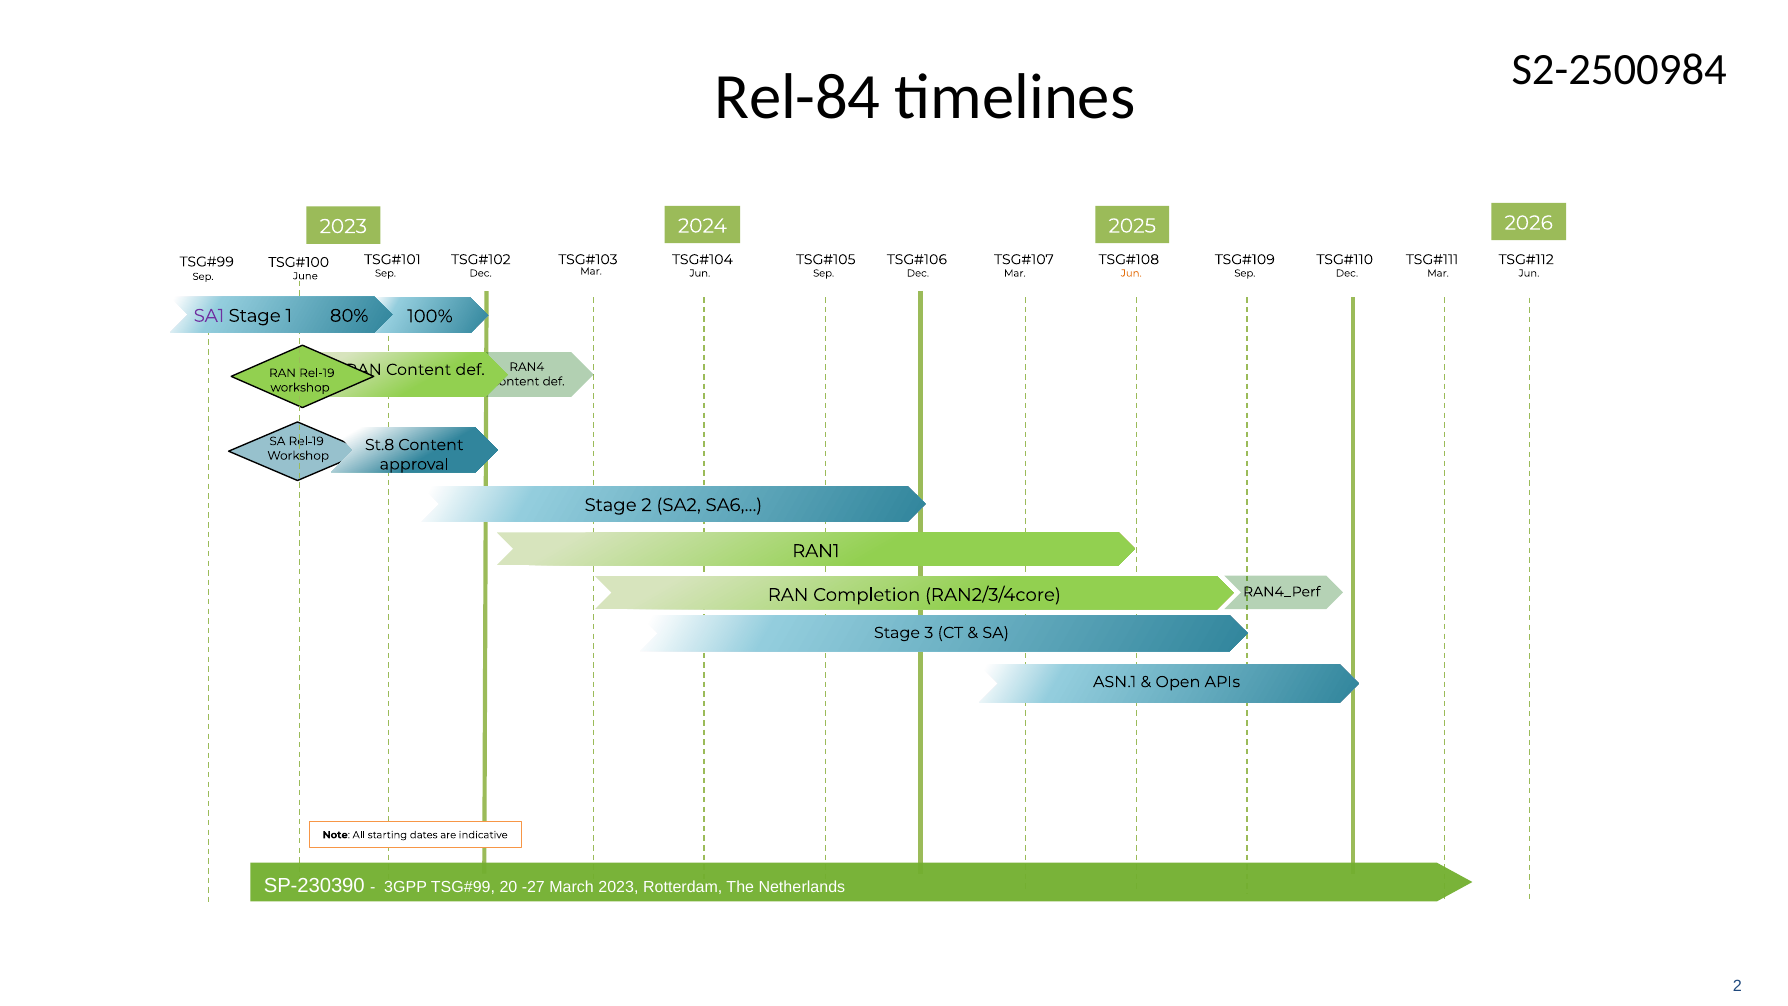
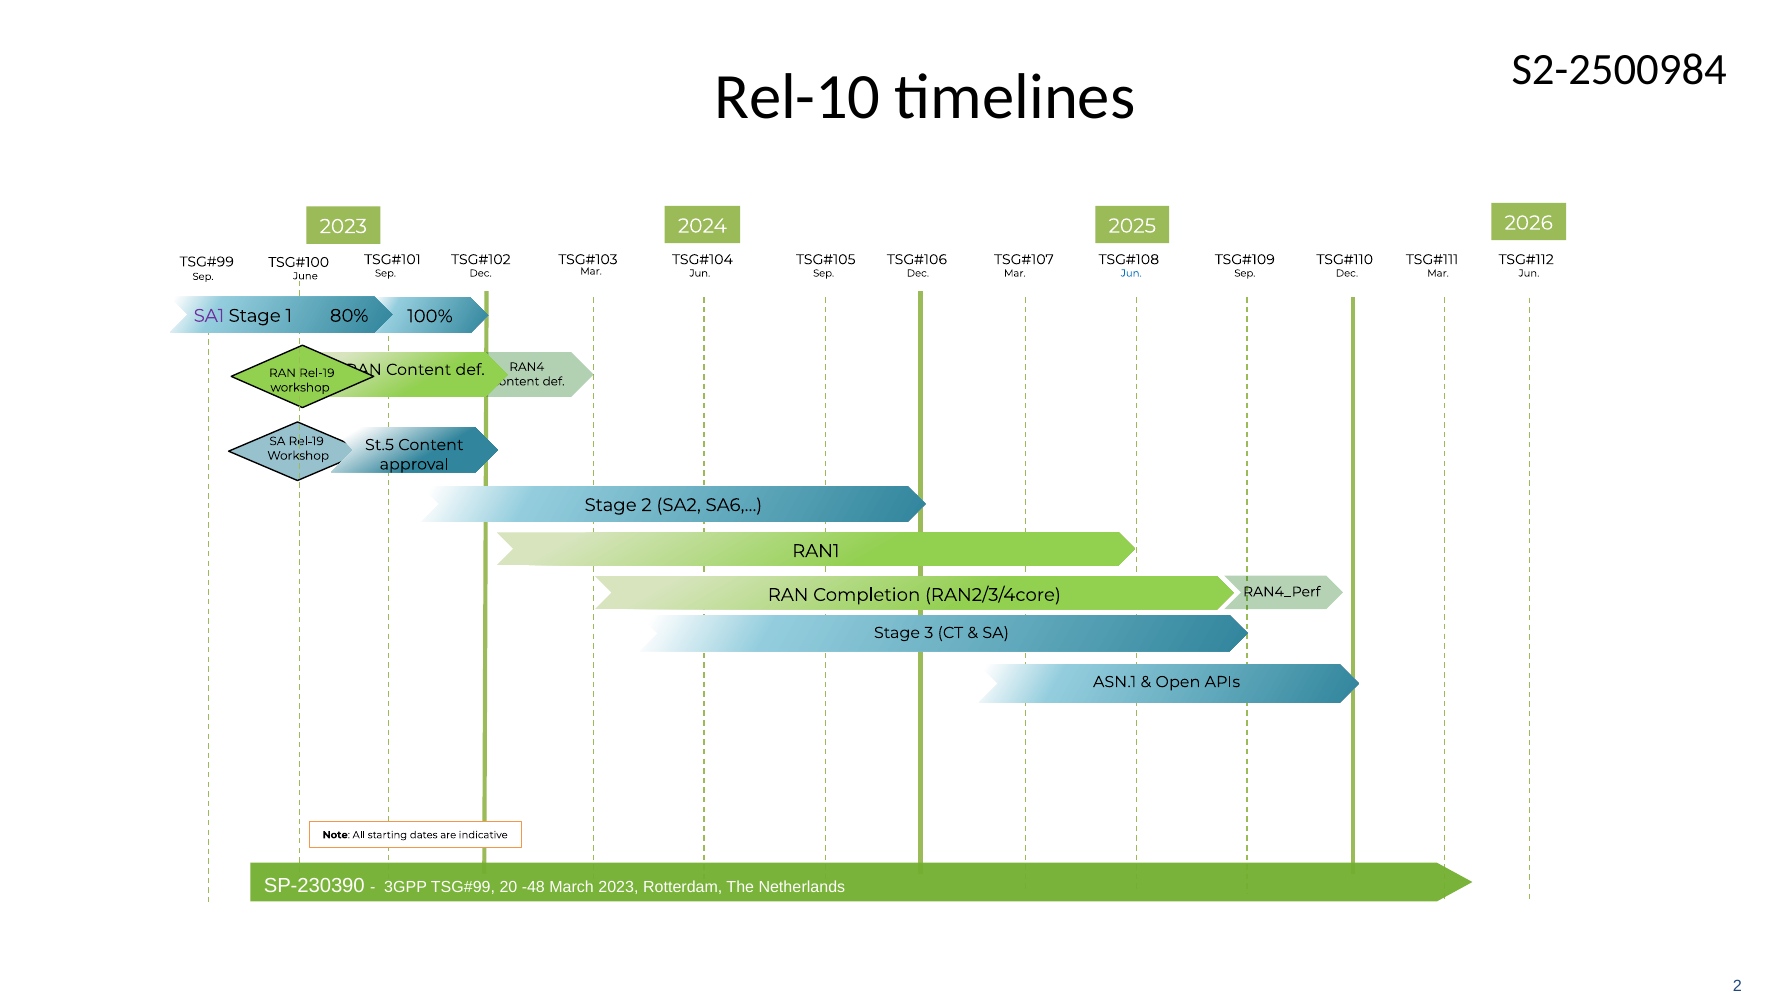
Rel-84: Rel-84 -> Rel-10
Jun at (1131, 273) colour: orange -> blue
St.8: St.8 -> St.5
-27: -27 -> -48
